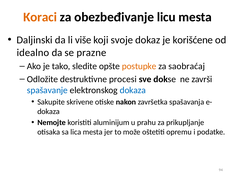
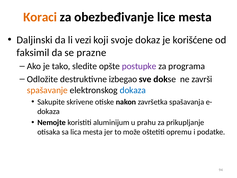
licu: licu -> lice
više: više -> vezi
idealno: idealno -> faksimil
postupke colour: orange -> purple
saobraćaj: saobraćaj -> programa
procesi: procesi -> izbegao
spašavanje colour: blue -> orange
